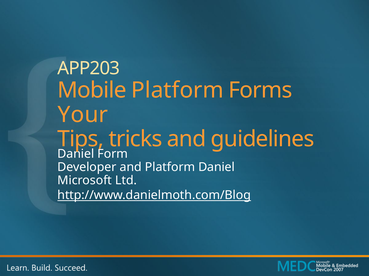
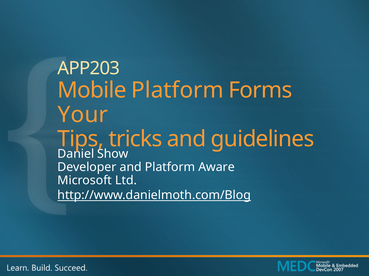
Form: Form -> Show
Platform Daniel: Daniel -> Aware
